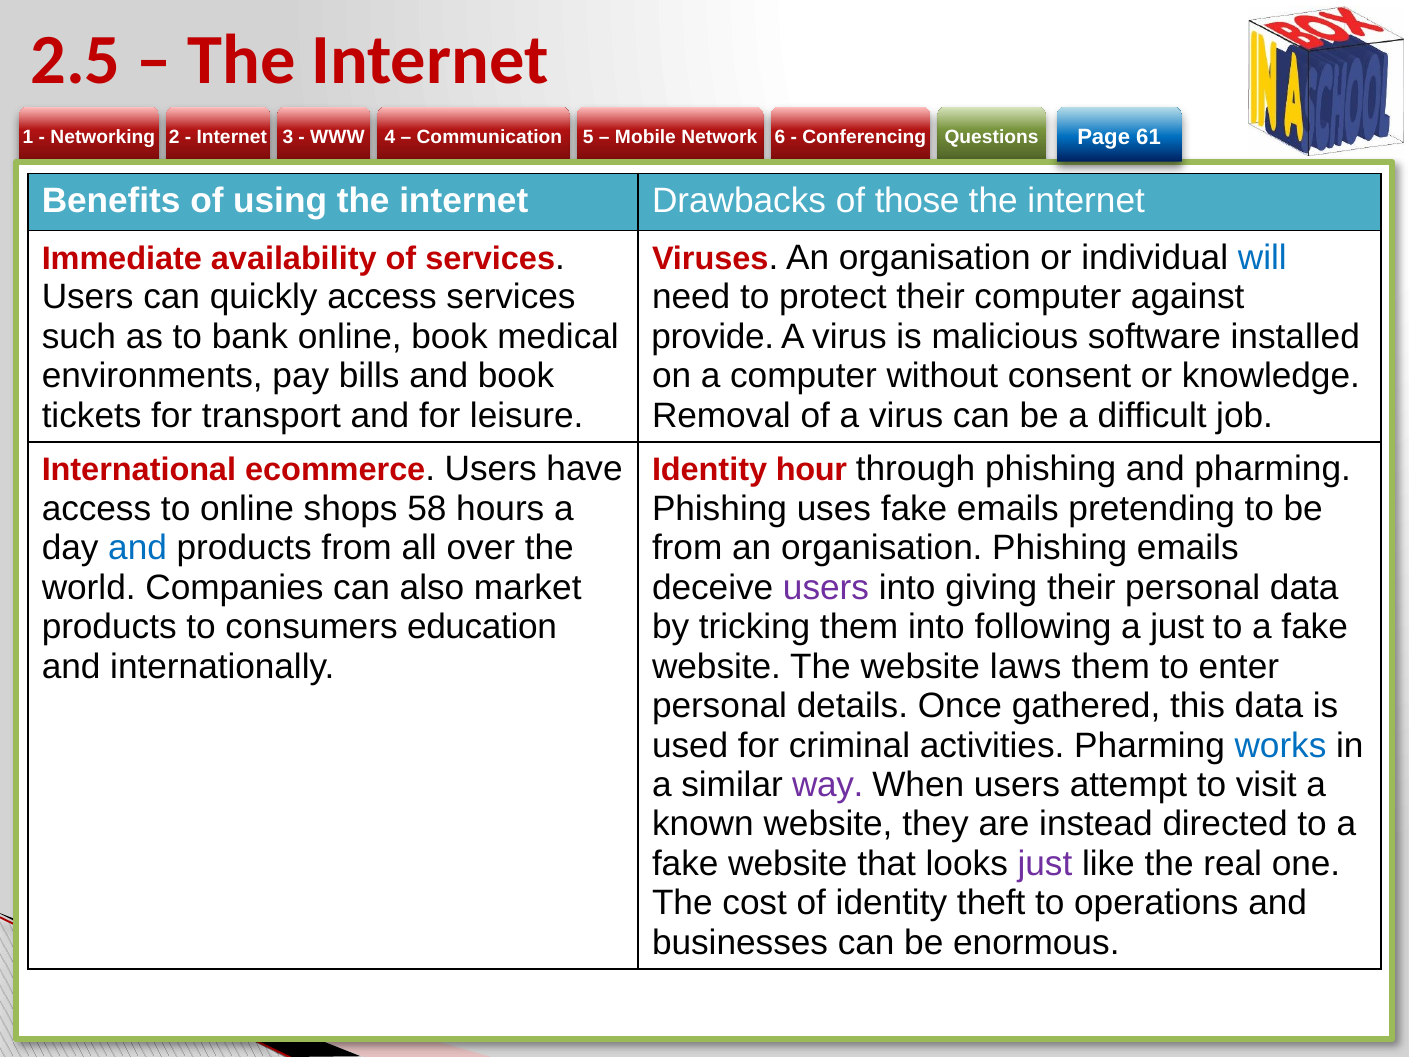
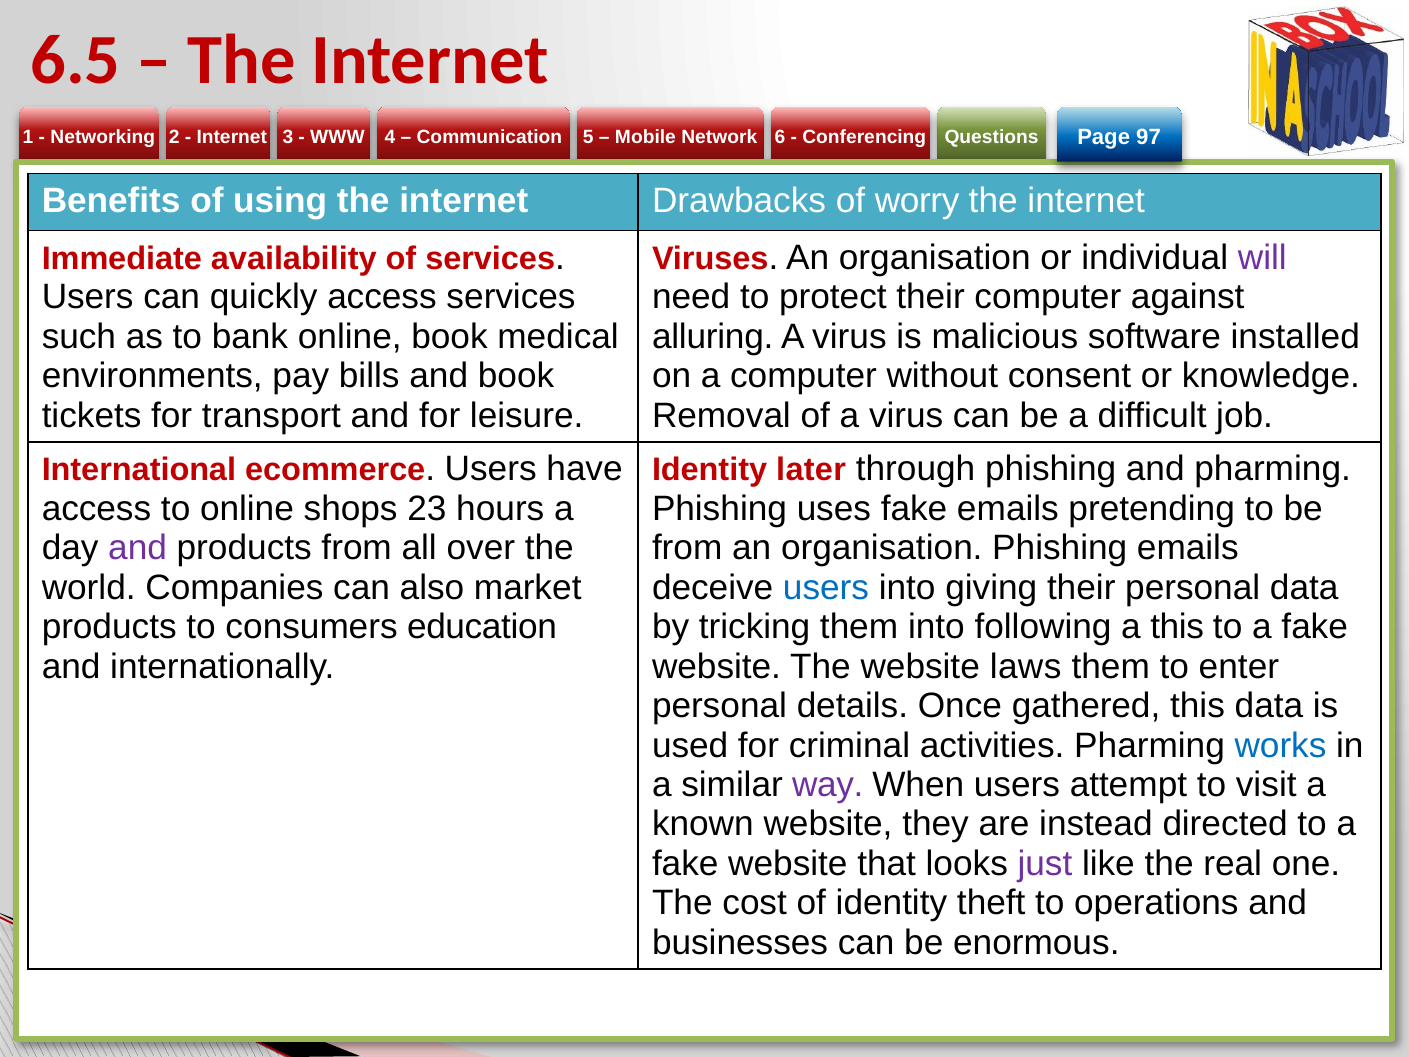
2.5: 2.5 -> 6.5
61: 61 -> 97
those: those -> worry
will colour: blue -> purple
provide: provide -> alluring
hour: hour -> later
58: 58 -> 23
and at (138, 548) colour: blue -> purple
users at (826, 587) colour: purple -> blue
a just: just -> this
